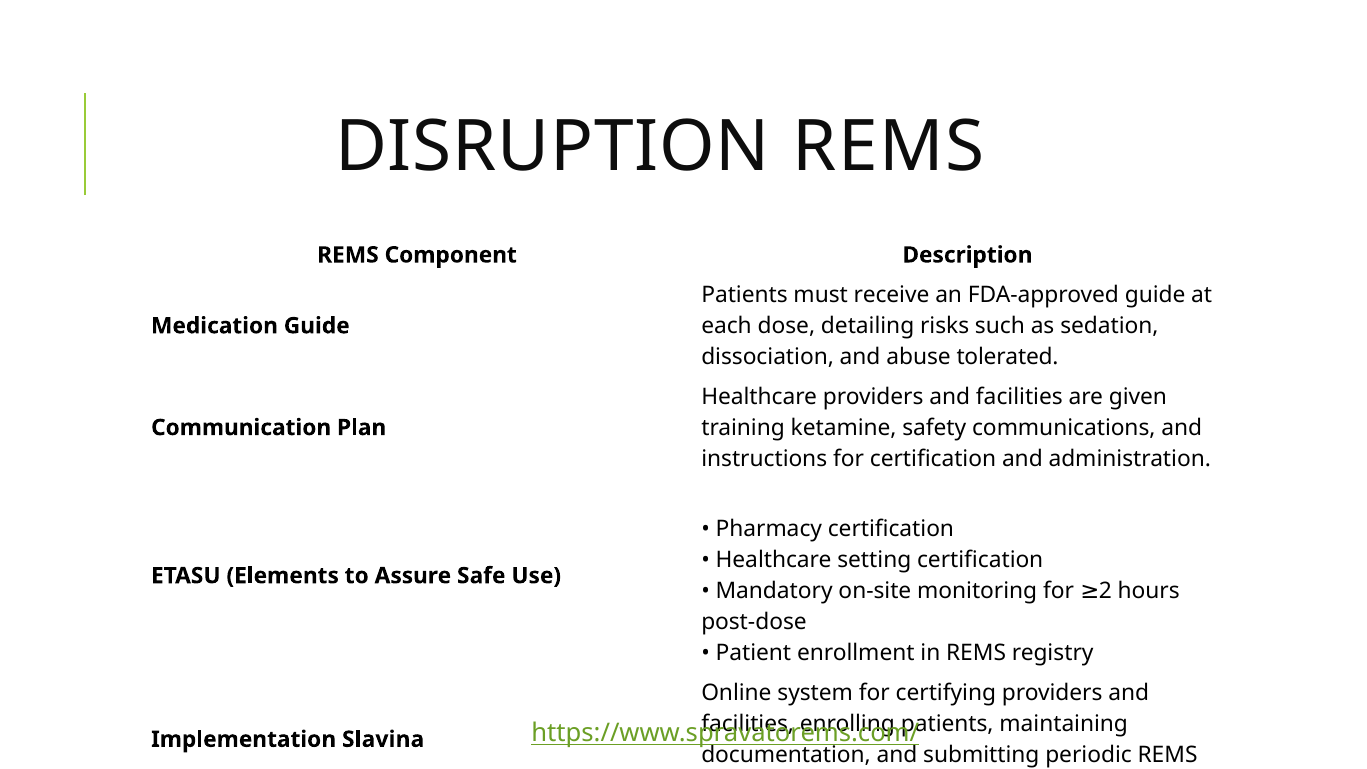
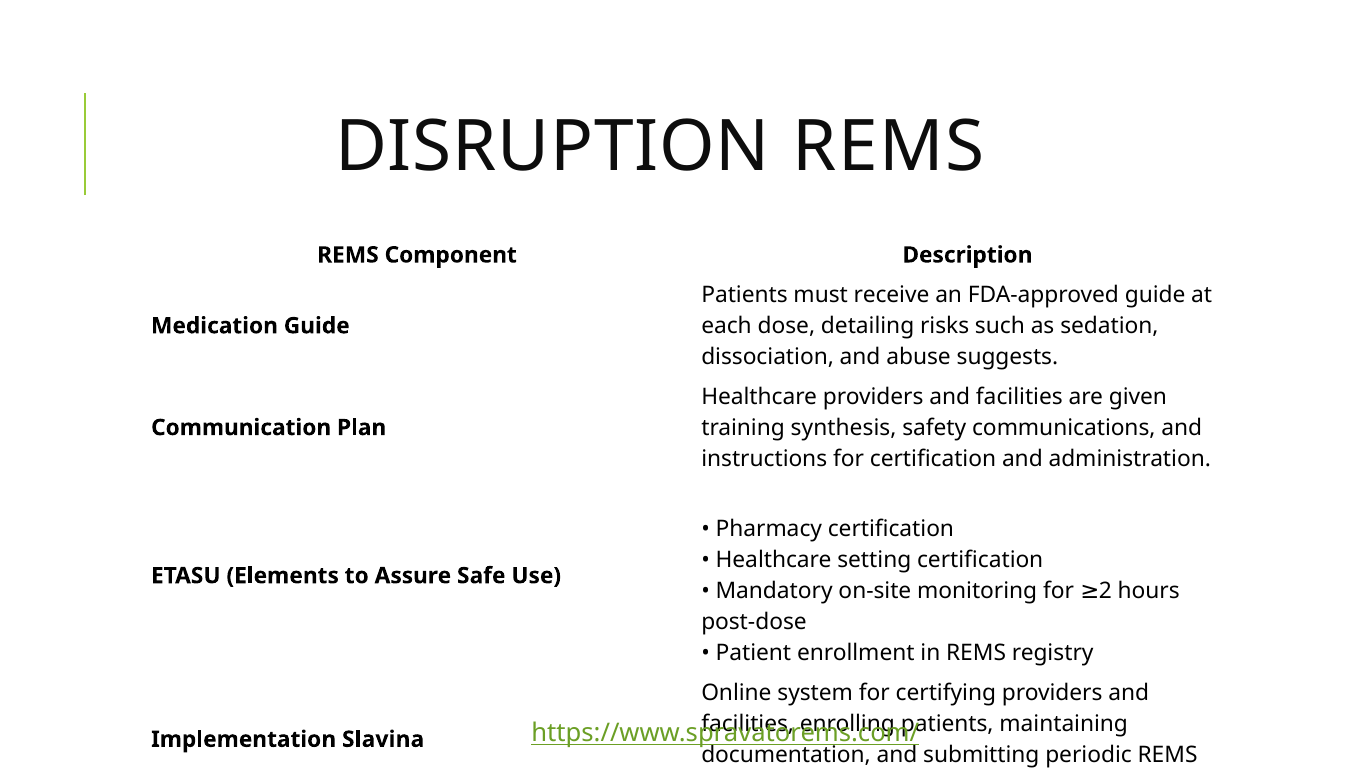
tolerated: tolerated -> suggests
ketamine: ketamine -> synthesis
